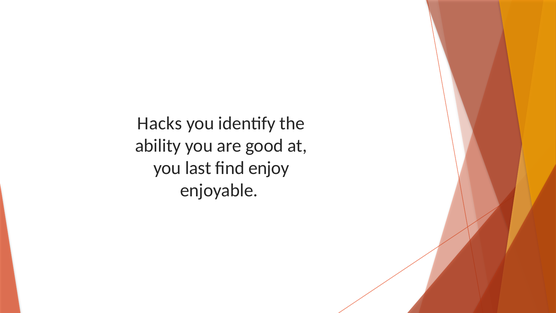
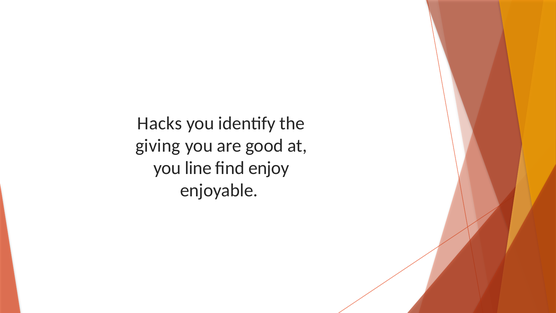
ability: ability -> giving
last: last -> line
